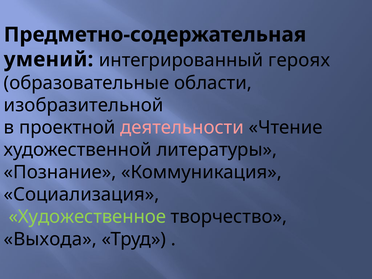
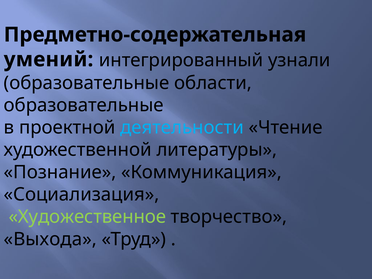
героях: героях -> узнали
изобразительной at (84, 105): изобразительной -> образовательные
деятельности colour: pink -> light blue
